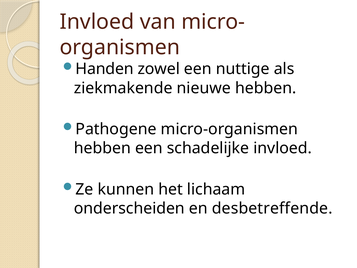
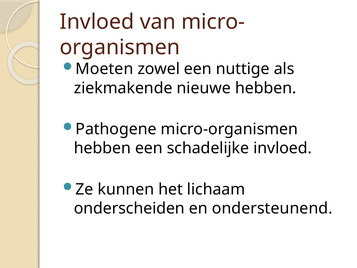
Handen: Handen -> Moeten
desbetreffende: desbetreffende -> ondersteunend
